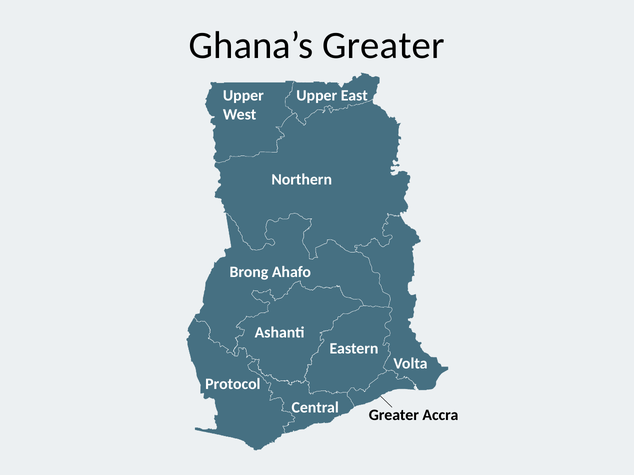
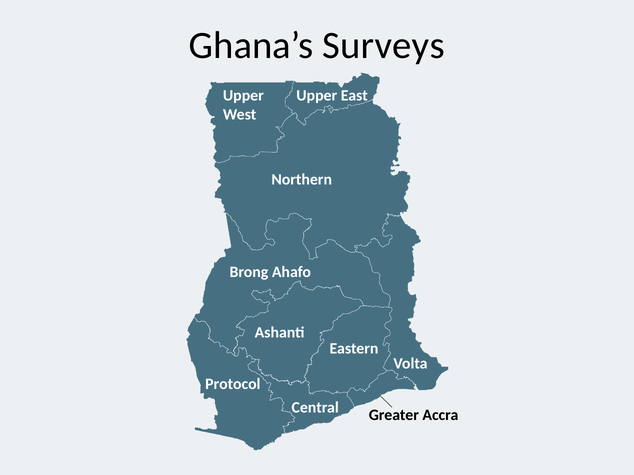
Ghana’s Greater: Greater -> Surveys
